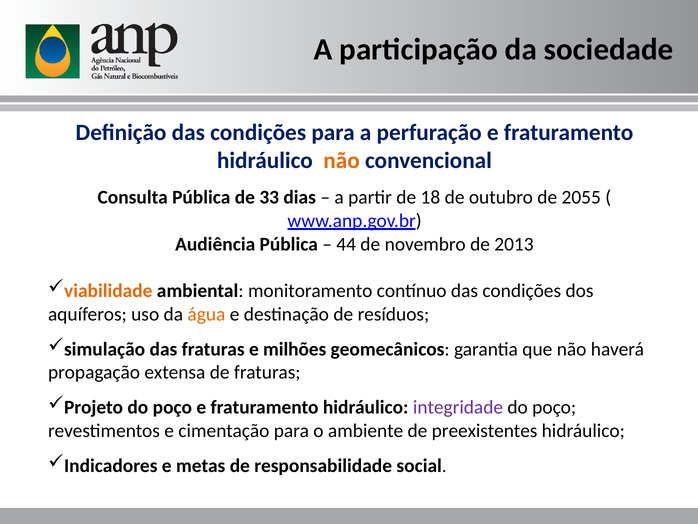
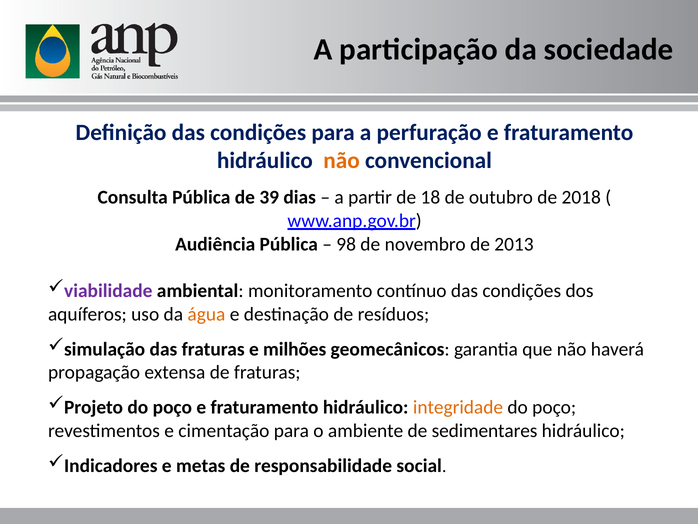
33: 33 -> 39
2055: 2055 -> 2018
44: 44 -> 98
viabilidade colour: orange -> purple
integridade colour: purple -> orange
preexistentes: preexistentes -> sedimentares
